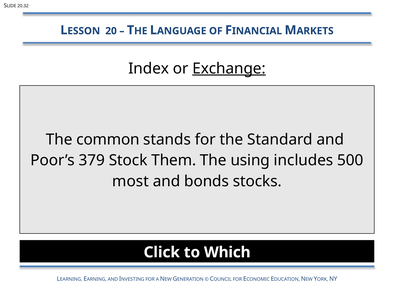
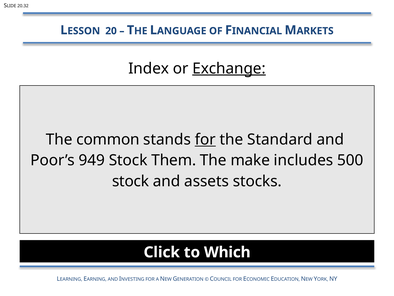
for at (205, 139) underline: none -> present
379: 379 -> 949
using: using -> make
most at (130, 181): most -> stock
bonds: bonds -> assets
